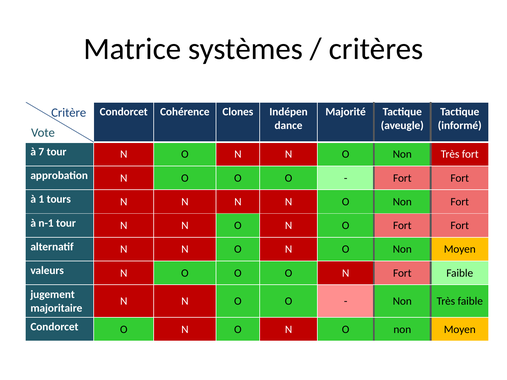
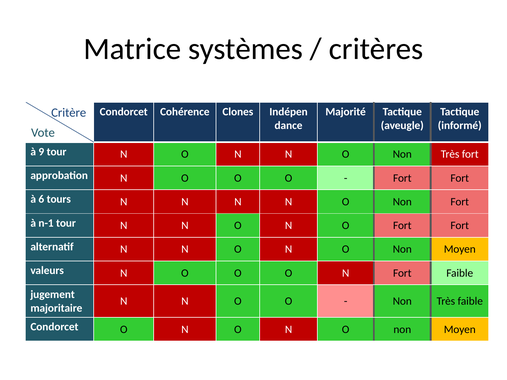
7: 7 -> 9
1: 1 -> 6
